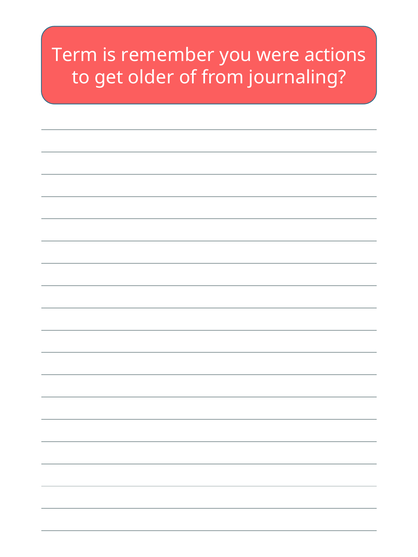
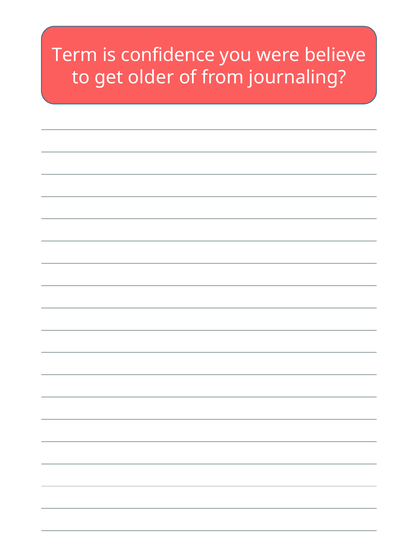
remember: remember -> confidence
actions: actions -> believe
